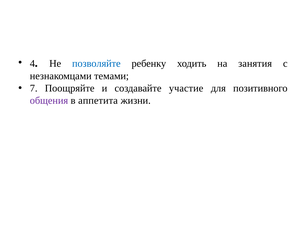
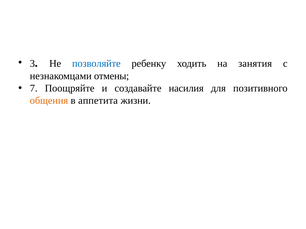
4: 4 -> 3
темами: темами -> отмены
участие: участие -> насилия
общения colour: purple -> orange
